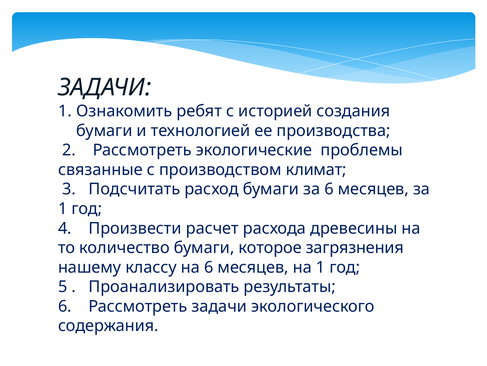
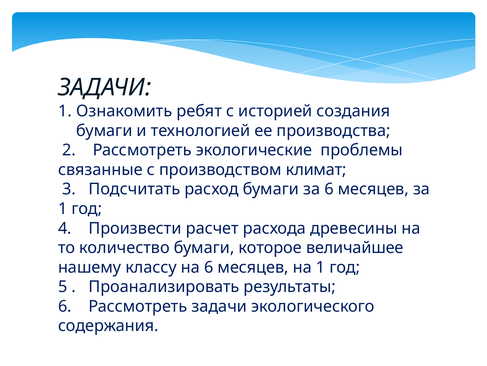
загрязнения: загрязнения -> величайшее
